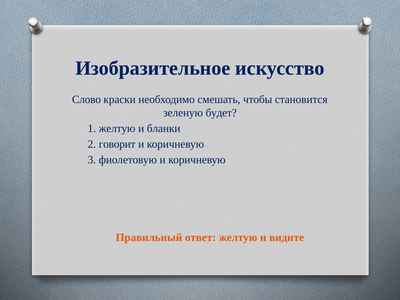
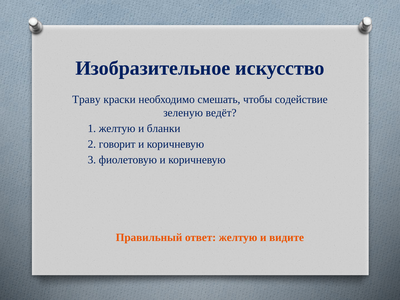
Слово: Слово -> Траву
становится: становится -> содействие
будет: будет -> ведёт
